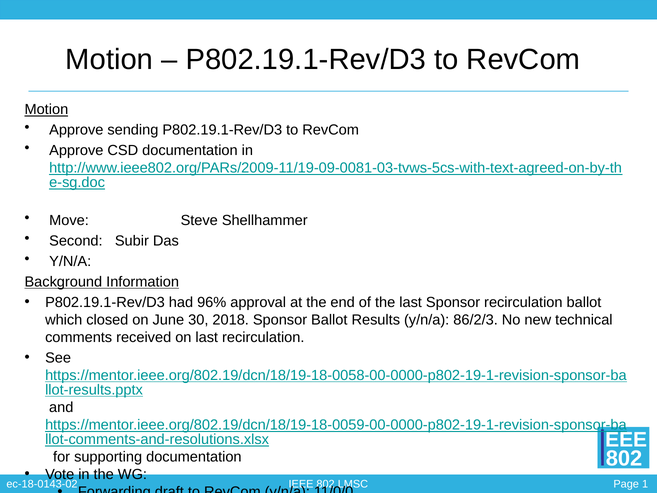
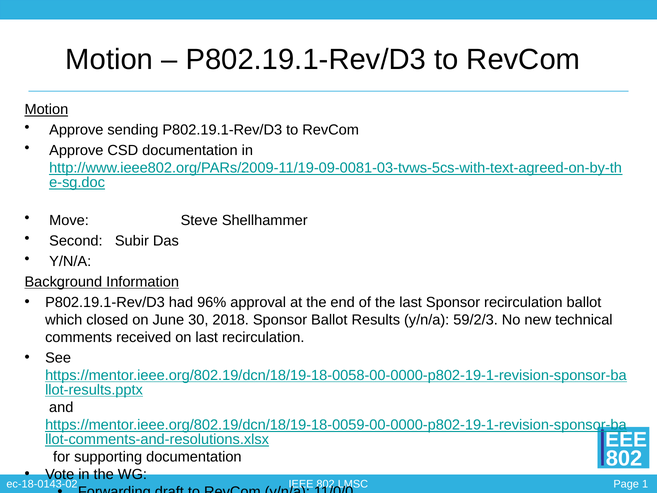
86/2/3: 86/2/3 -> 59/2/3
